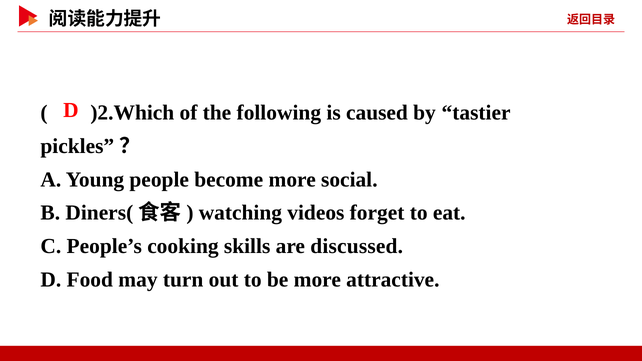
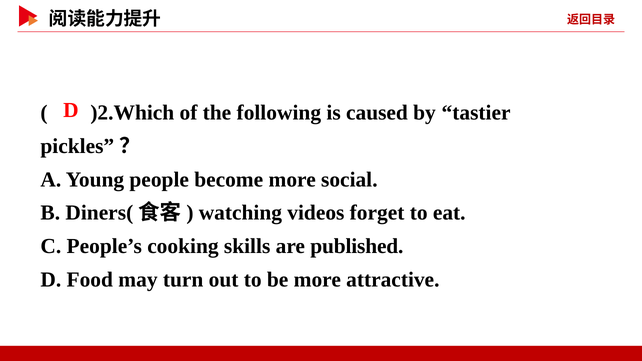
discussed: discussed -> published
